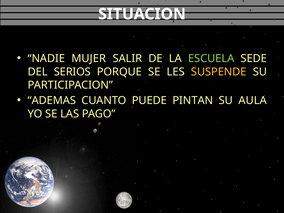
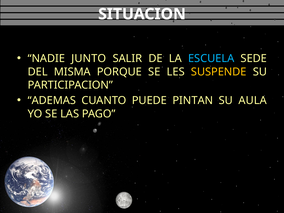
MUJER: MUJER -> JUNTO
ESCUELA colour: light green -> light blue
SERIOS: SERIOS -> MISMA
